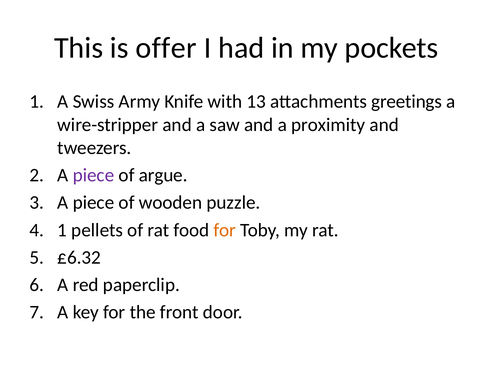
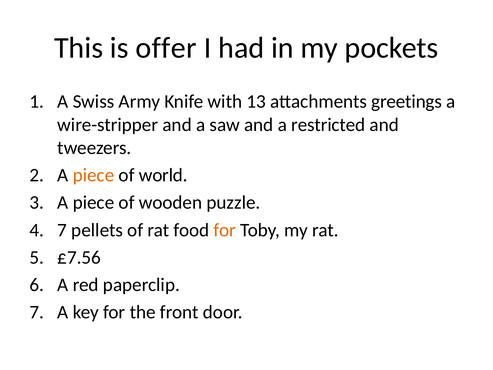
proximity: proximity -> restricted
piece at (93, 175) colour: purple -> orange
argue: argue -> world
1 at (62, 230): 1 -> 7
£6.32: £6.32 -> £7.56
